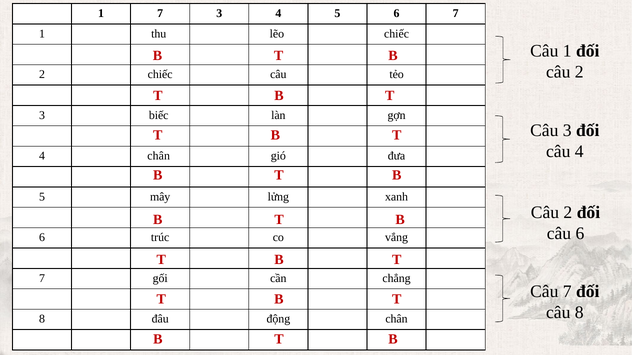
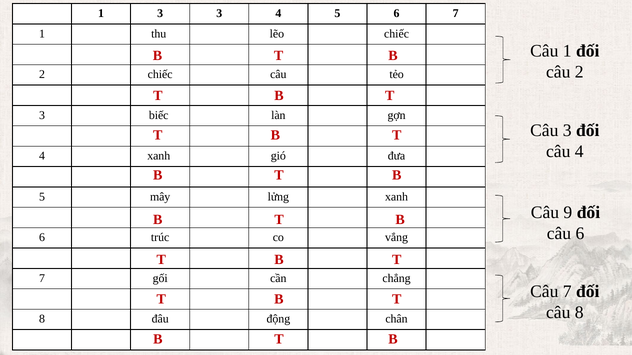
1 7: 7 -> 3
4 chân: chân -> xanh
2 at (568, 213): 2 -> 9
